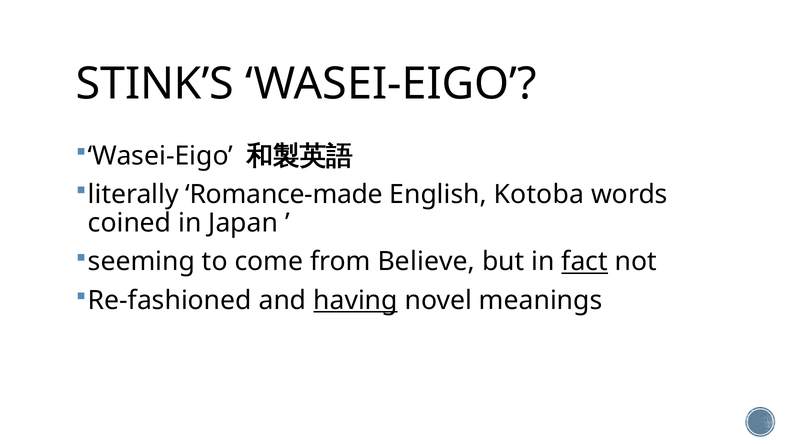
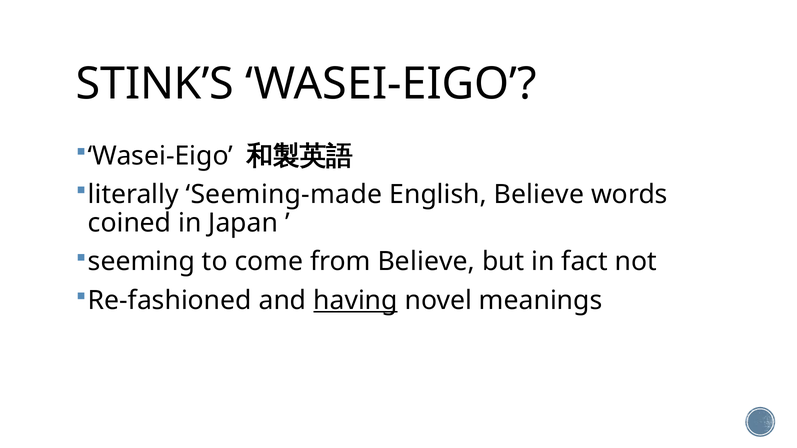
Romance-made: Romance-made -> Seeming-made
English Kotoba: Kotoba -> Believe
fact underline: present -> none
